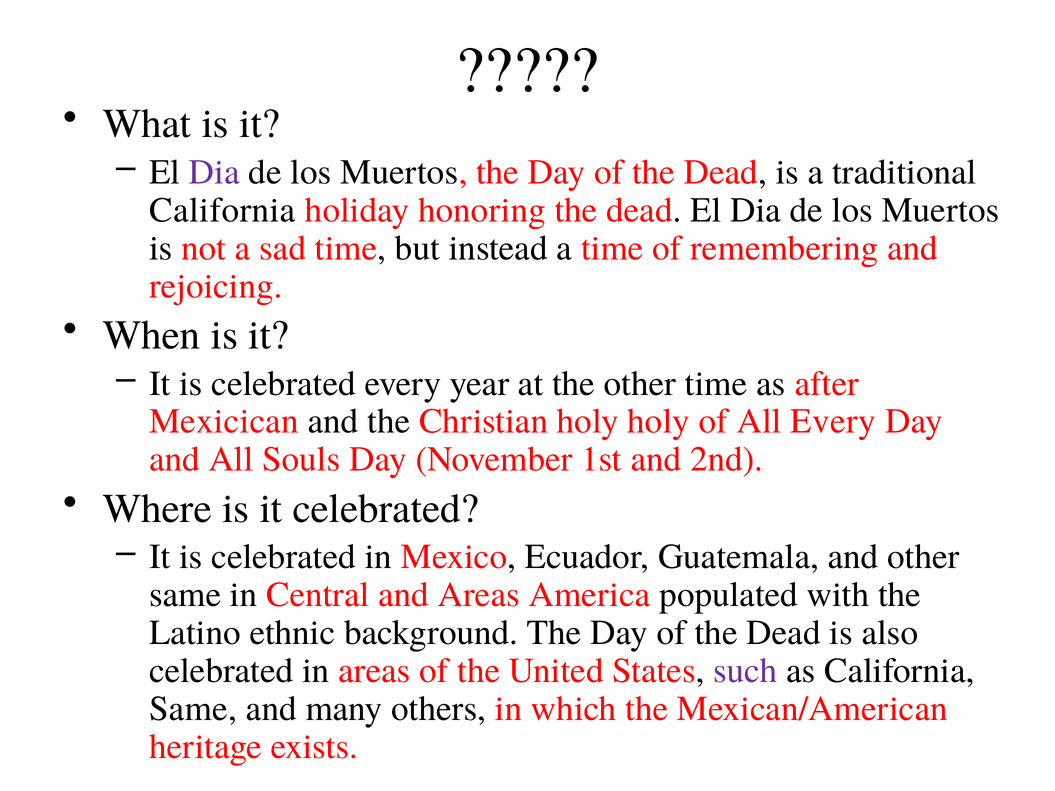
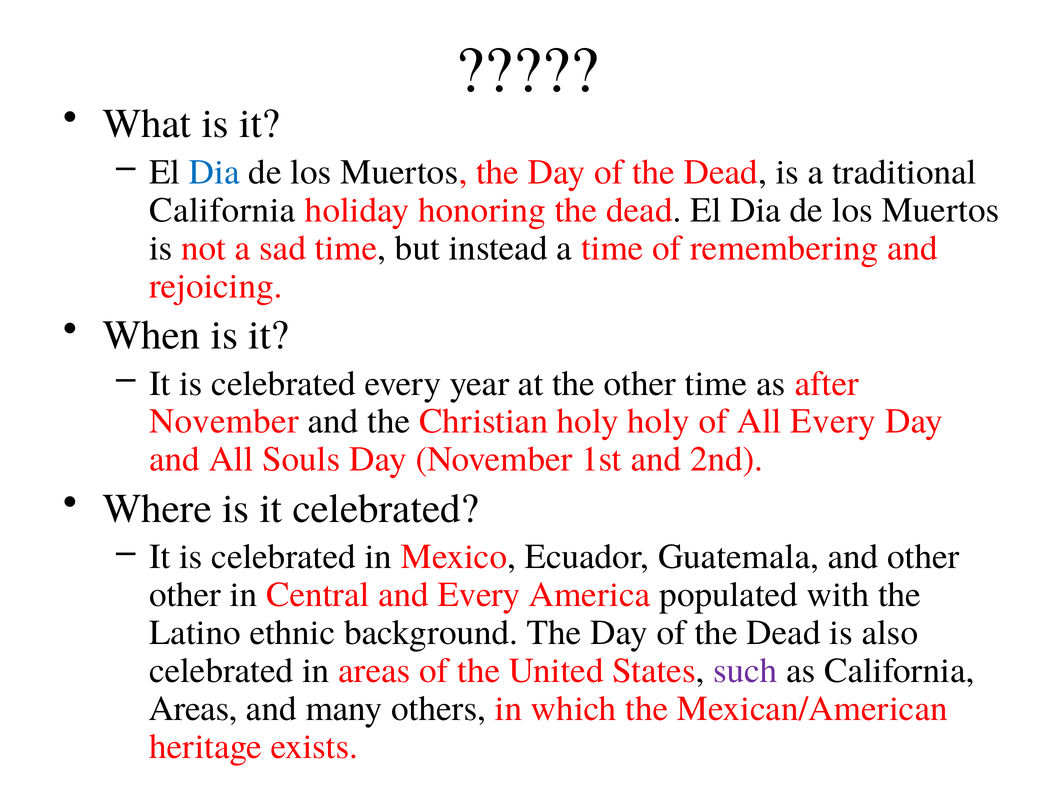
Dia at (214, 172) colour: purple -> blue
Mexicican at (224, 421): Mexicican -> November
same at (185, 595): same -> other
and Areas: Areas -> Every
Same at (193, 709): Same -> Areas
